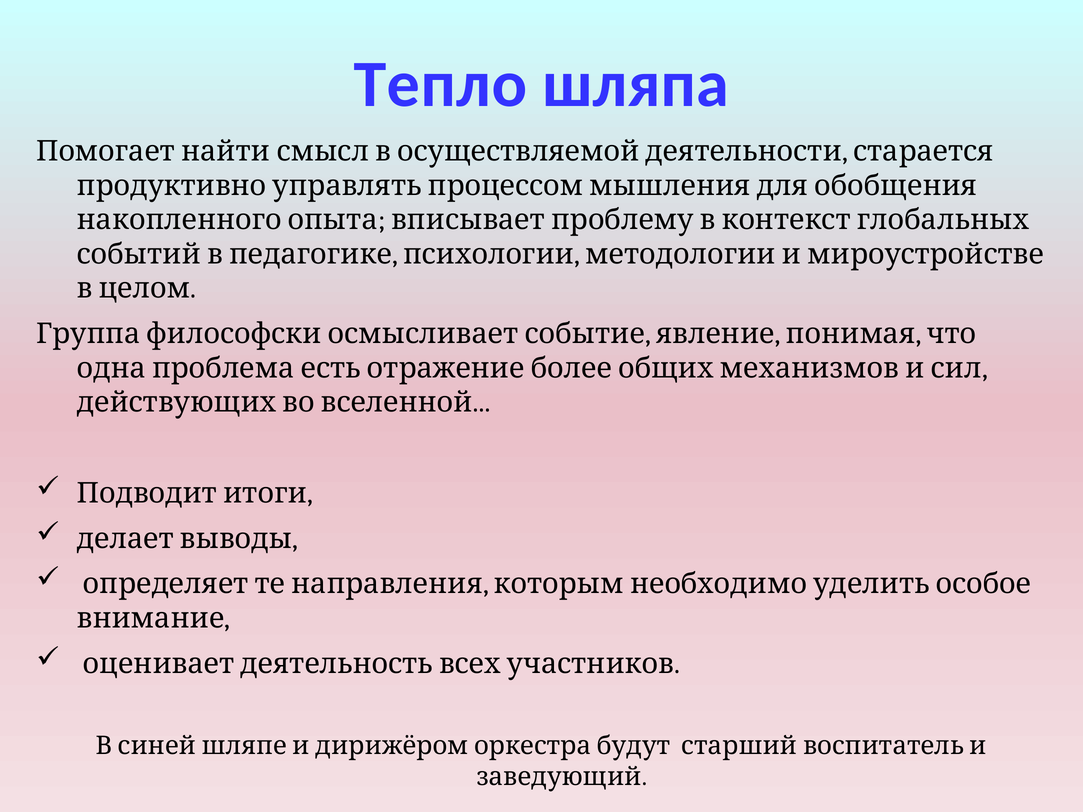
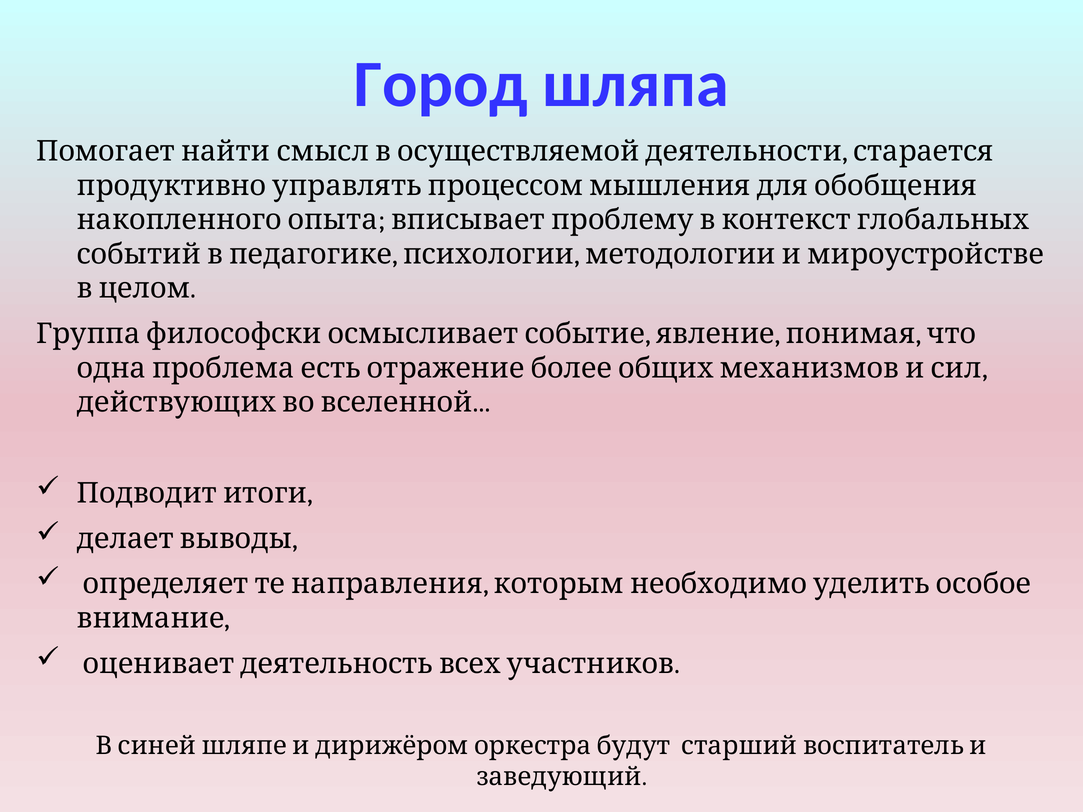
Тепло: Тепло -> Город
